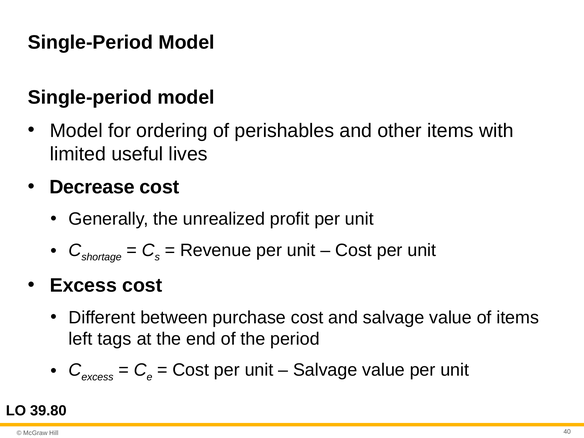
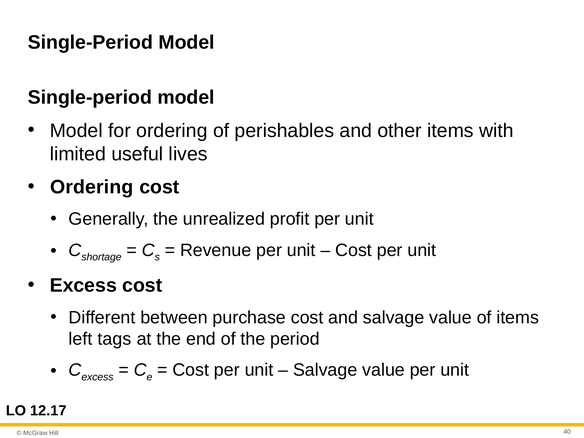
Decrease at (92, 187): Decrease -> Ordering
39.80: 39.80 -> 12.17
